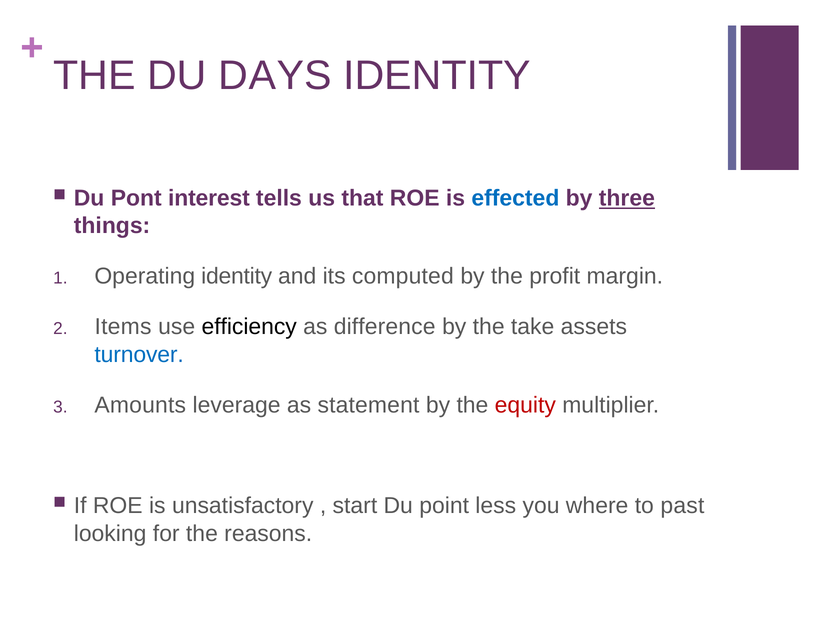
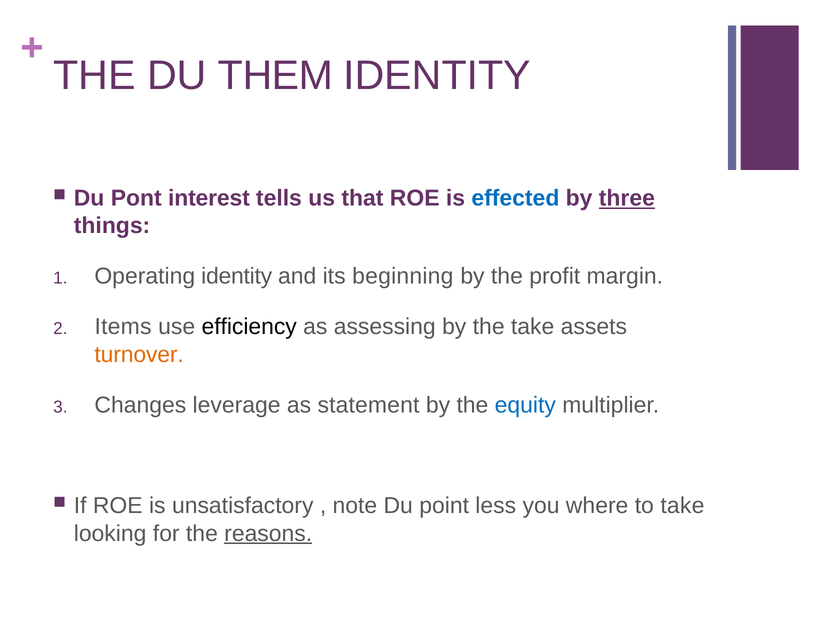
DAYS: DAYS -> THEM
computed: computed -> beginning
difference: difference -> assessing
turnover colour: blue -> orange
Amounts: Amounts -> Changes
equity colour: red -> blue
start: start -> note
to past: past -> take
reasons underline: none -> present
